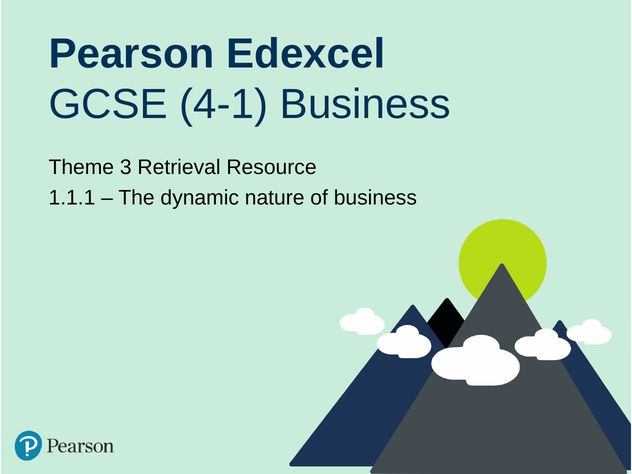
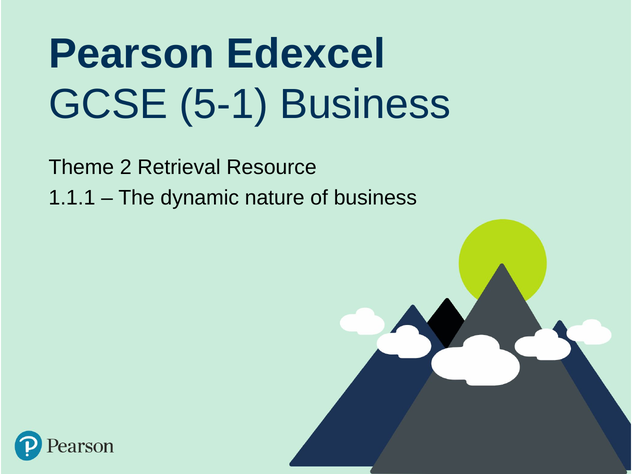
4-1: 4-1 -> 5-1
3: 3 -> 2
